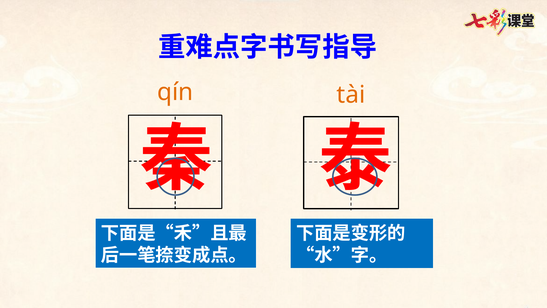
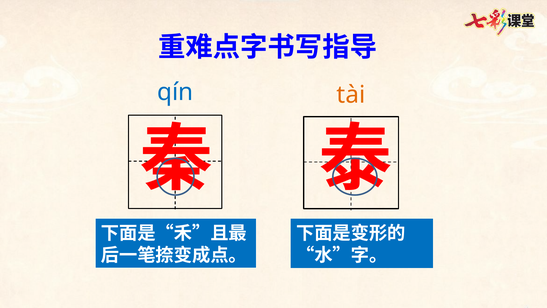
qín colour: orange -> blue
